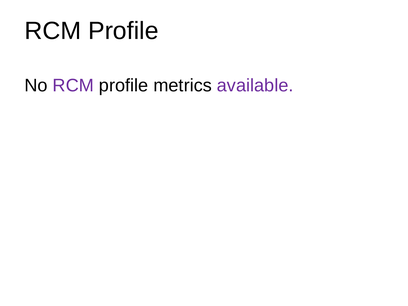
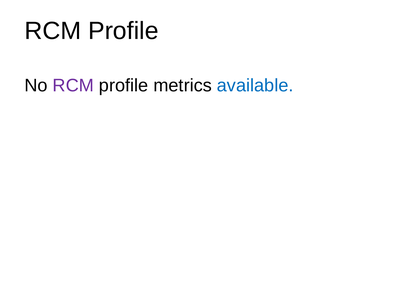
available colour: purple -> blue
